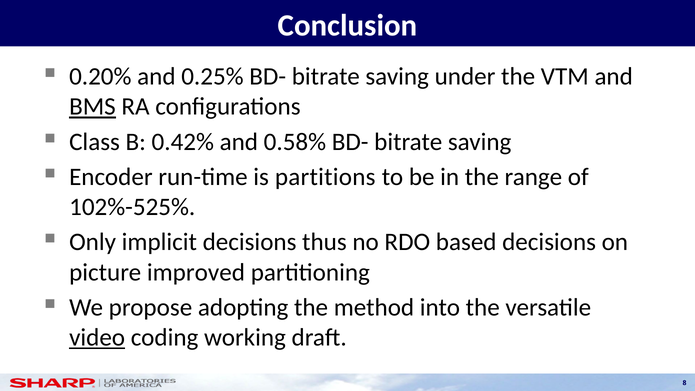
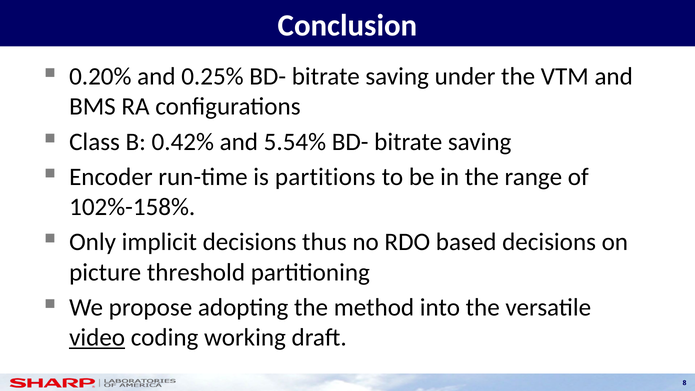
BMS underline: present -> none
0.58%: 0.58% -> 5.54%
102%-525%: 102%-525% -> 102%-158%
improved: improved -> threshold
